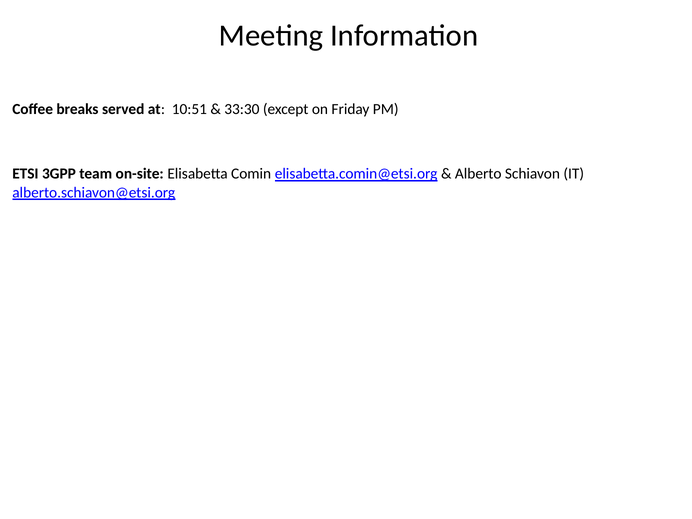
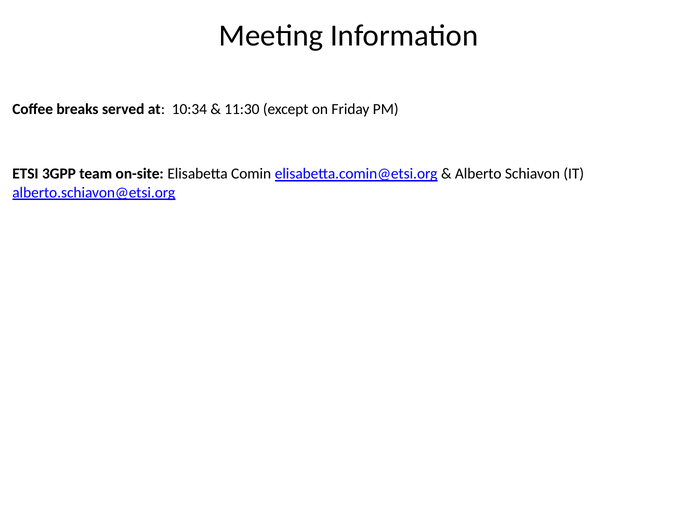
10:51: 10:51 -> 10:34
33:30: 33:30 -> 11:30
